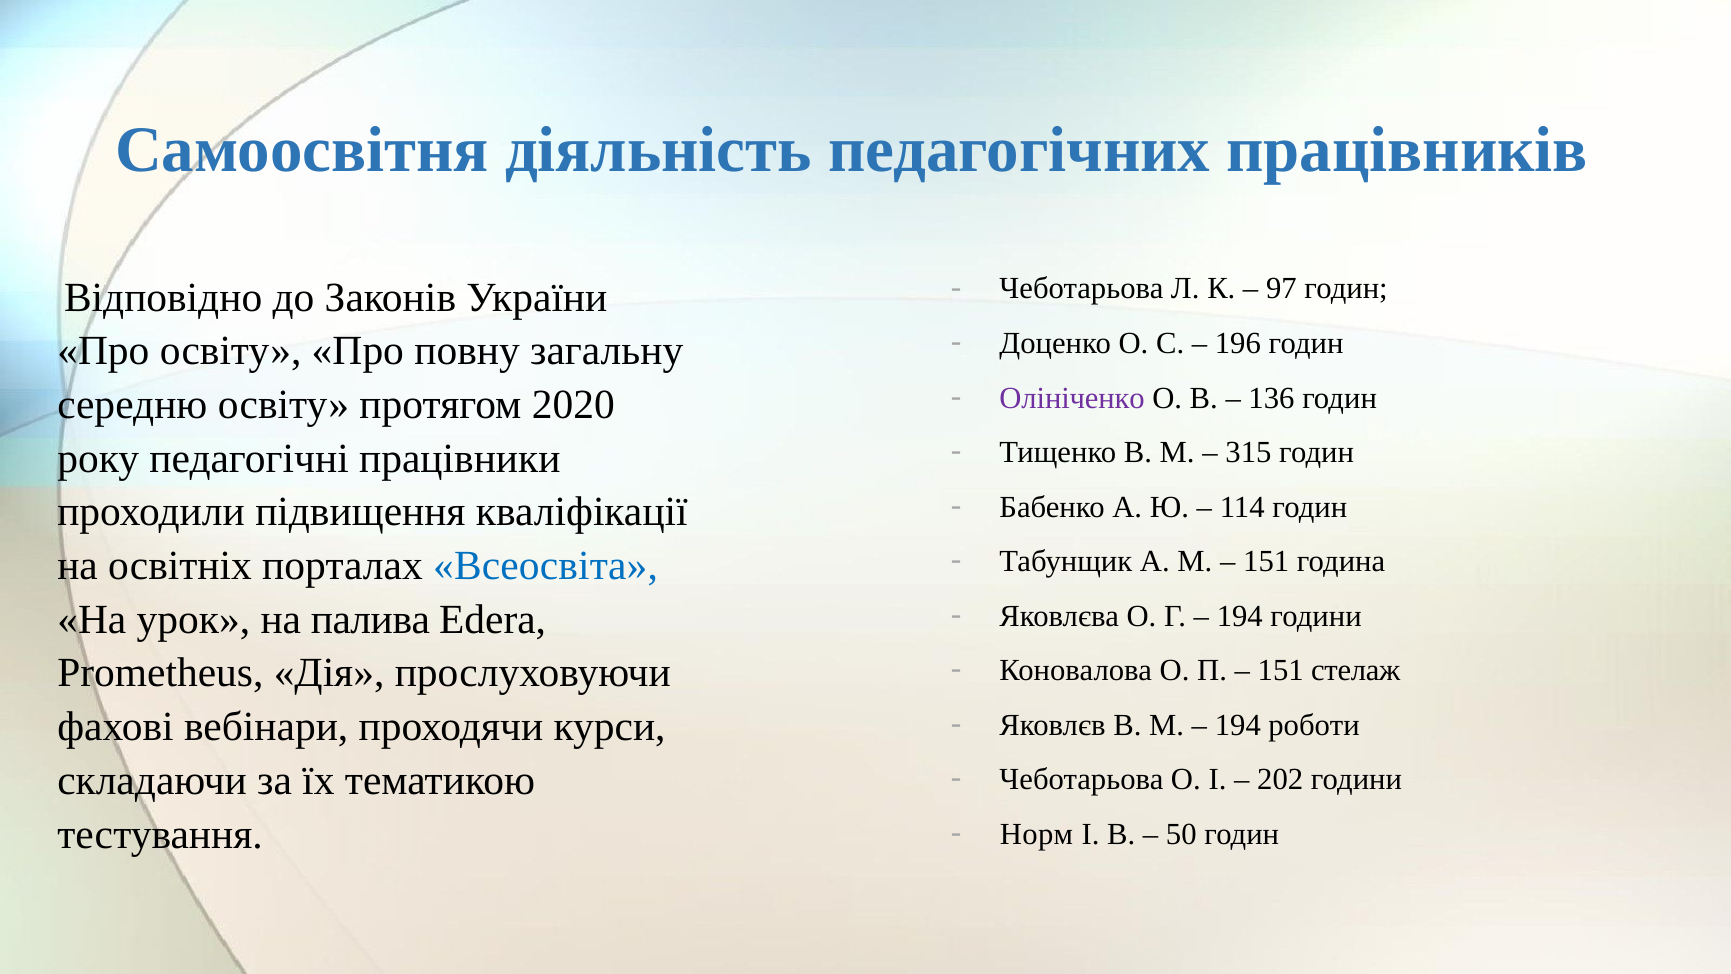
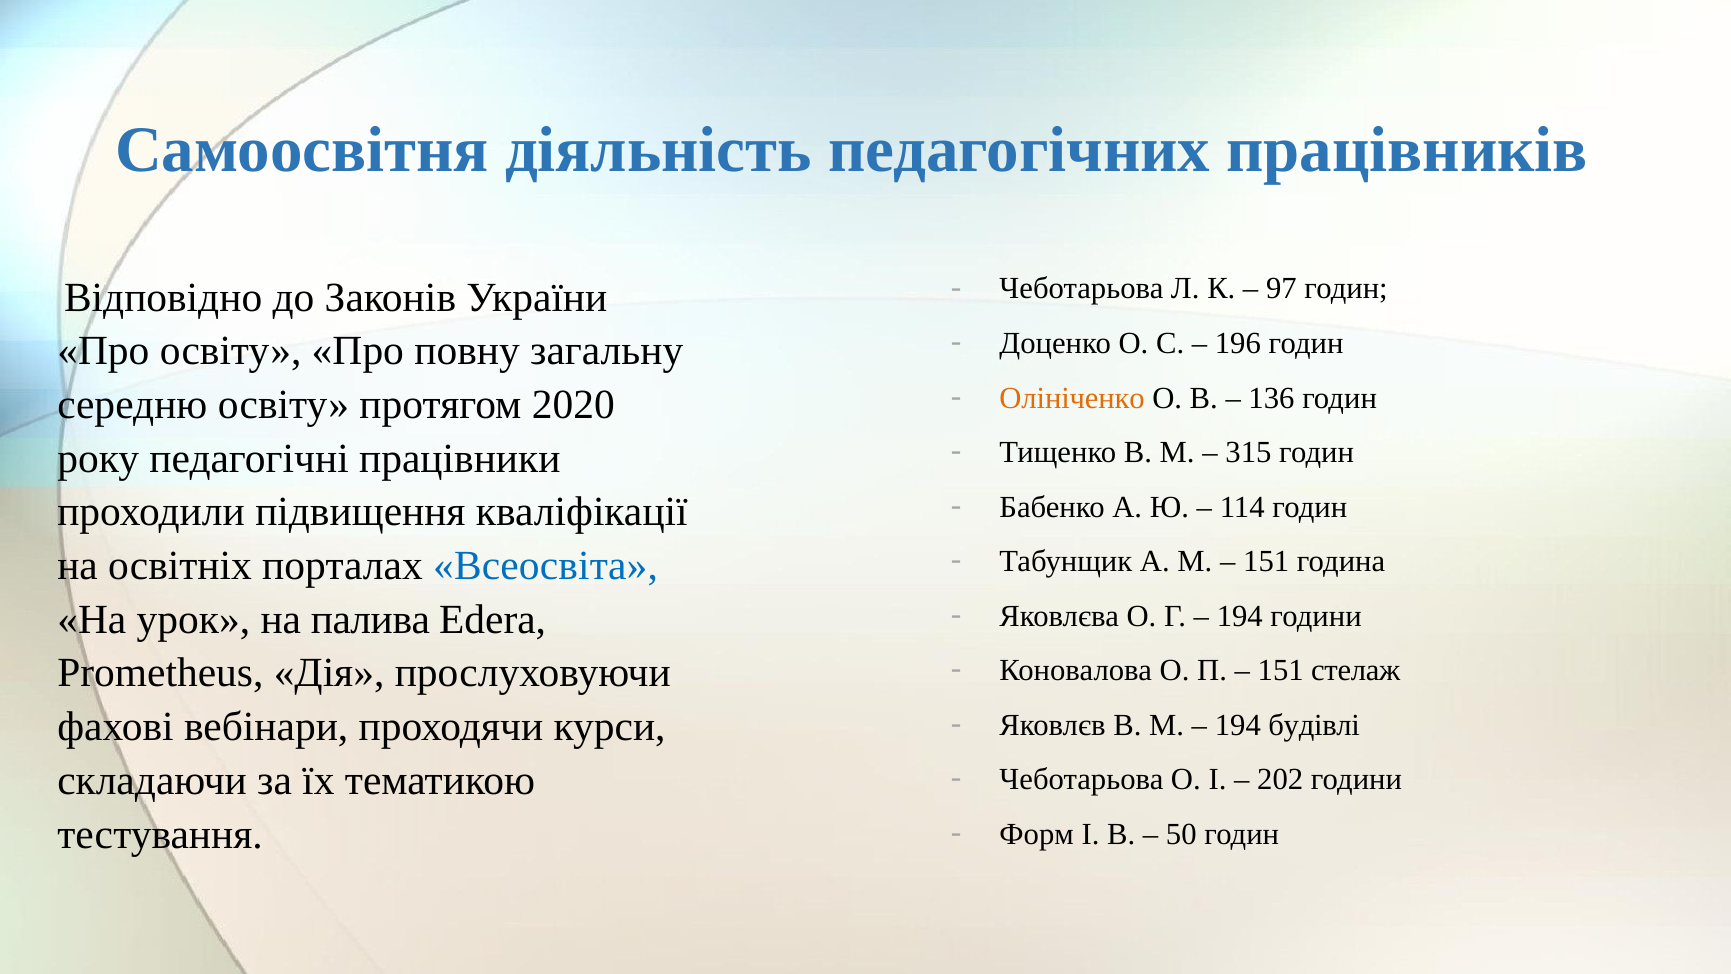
Олініченко colour: purple -> orange
роботи: роботи -> будівлі
Норм: Норм -> Форм
